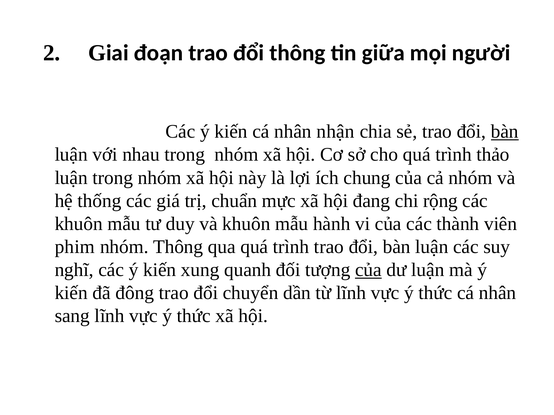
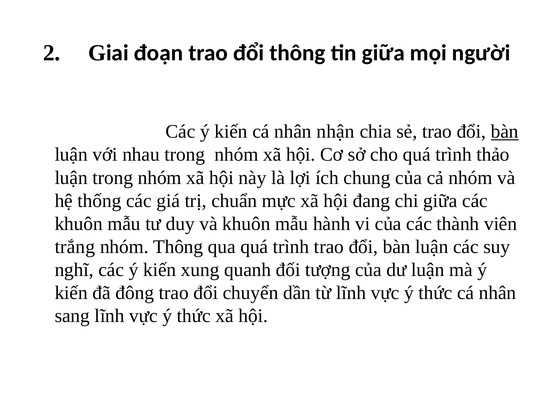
chi rộng: rộng -> giữa
phim: phim -> trắng
của at (368, 270) underline: present -> none
